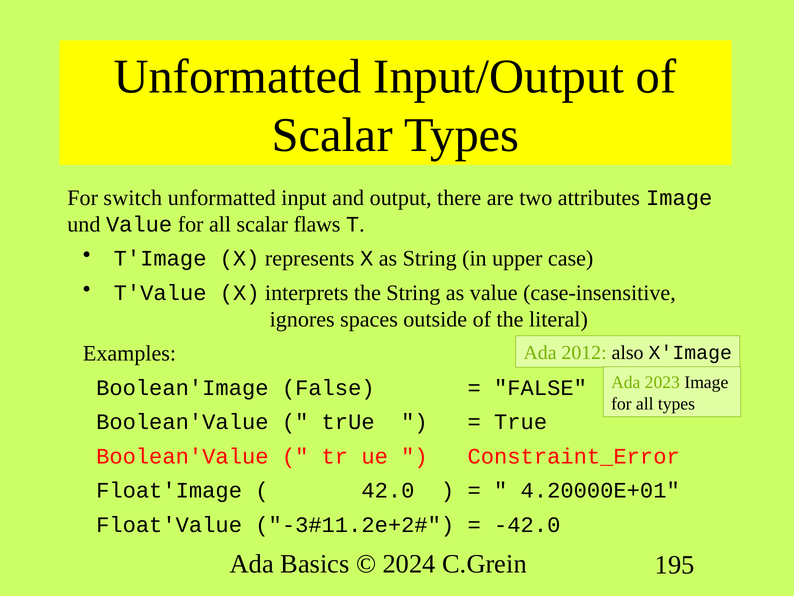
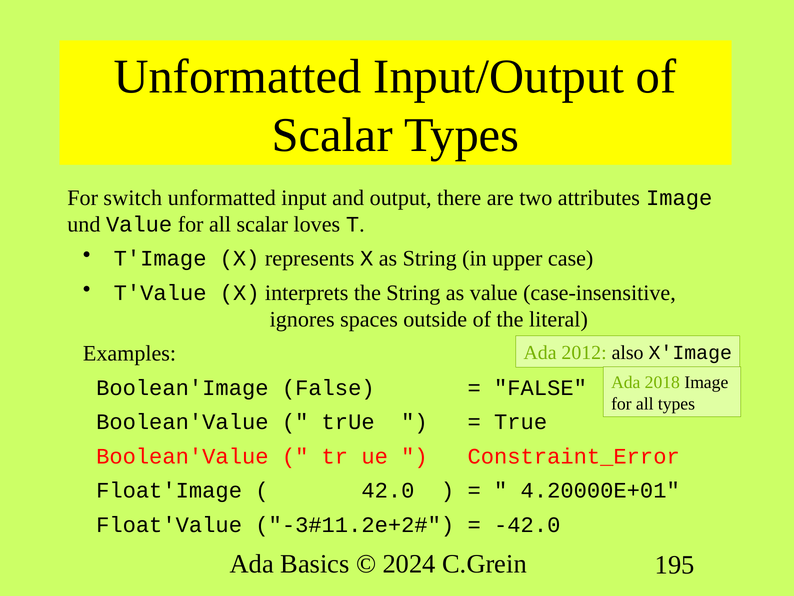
flaws: flaws -> loves
2023: 2023 -> 2018
